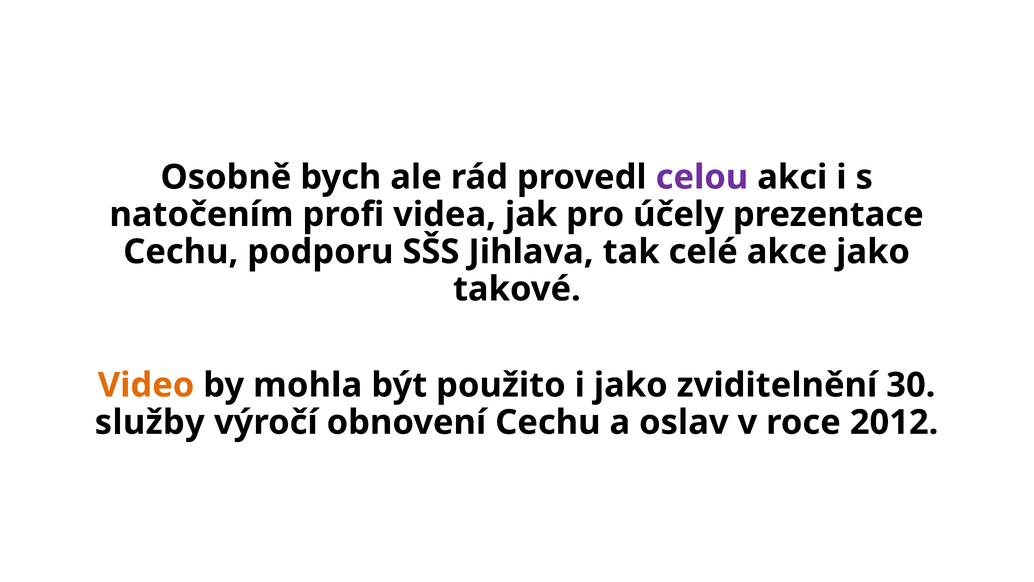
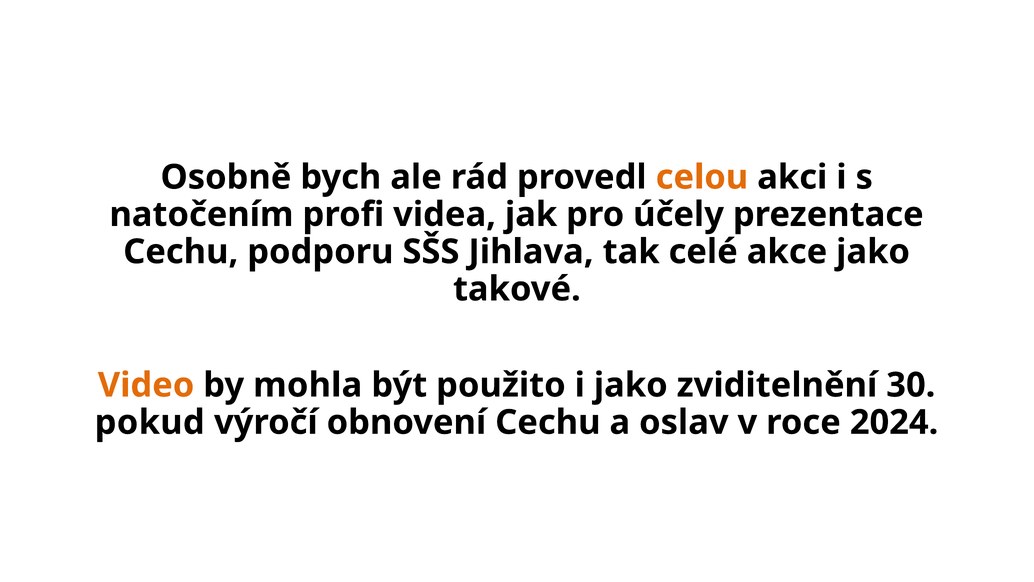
celou colour: purple -> orange
služby: služby -> pokud
2012: 2012 -> 2024
